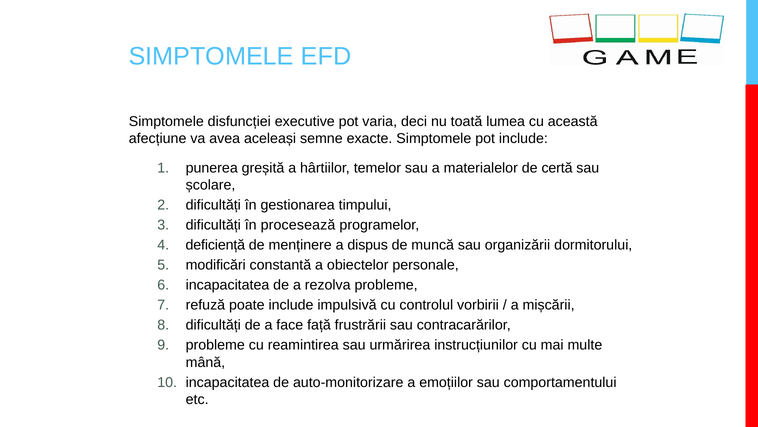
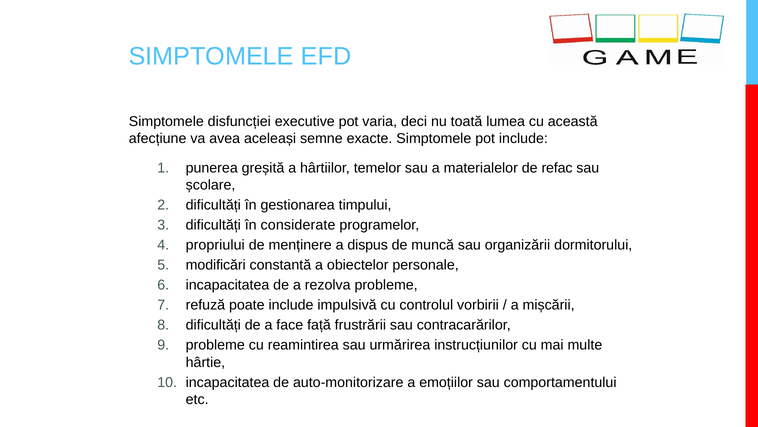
certă: certă -> refac
procesează: procesează -> considerate
deficiență: deficiență -> propriului
mână: mână -> hârtie
